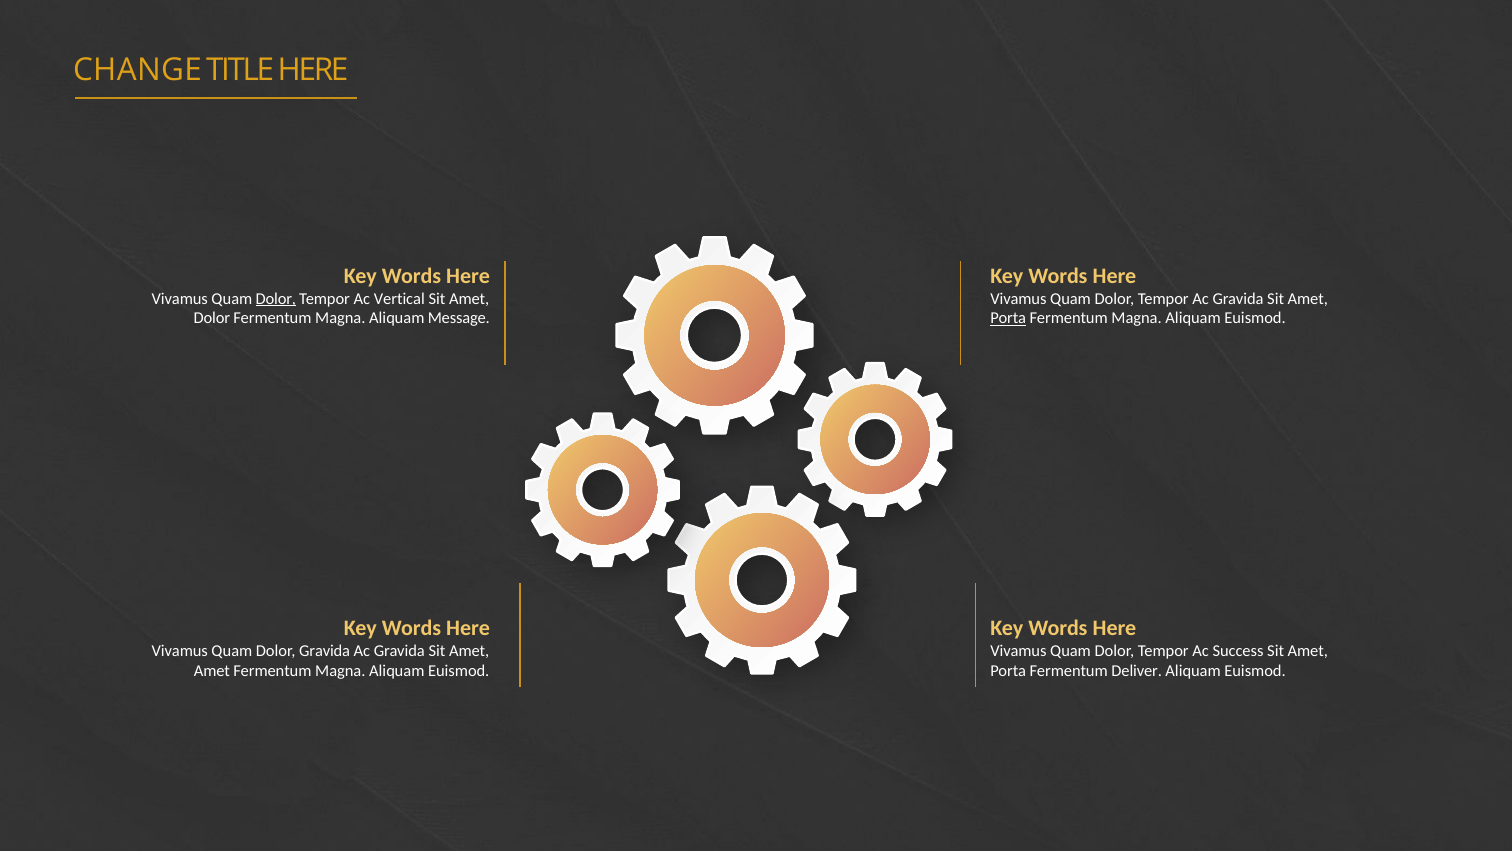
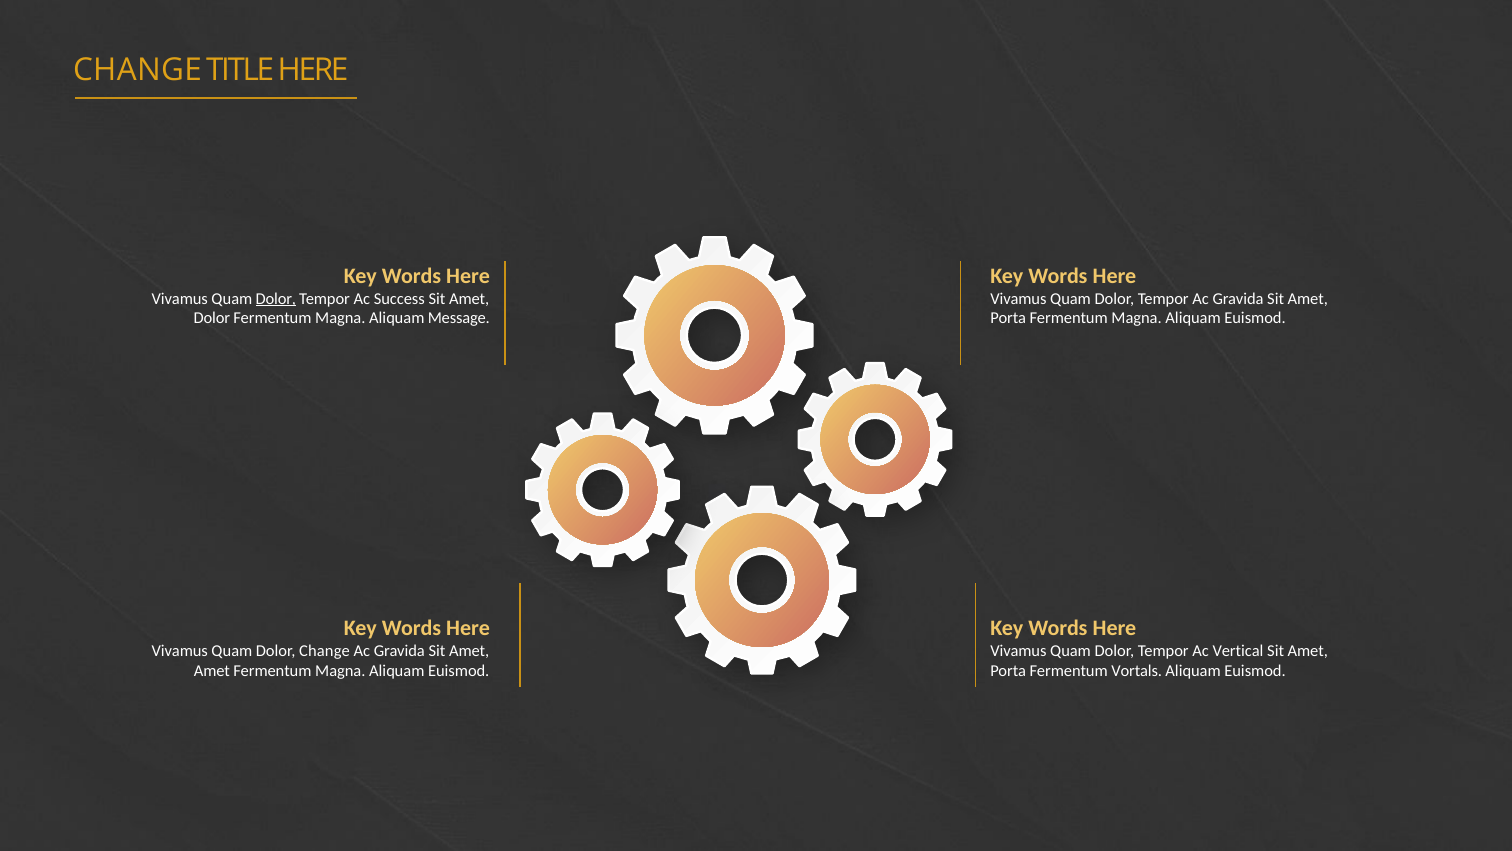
Vertical: Vertical -> Success
Porta at (1008, 318) underline: present -> none
Dolor Gravida: Gravida -> Change
Success: Success -> Vertical
Deliver: Deliver -> Vortals
